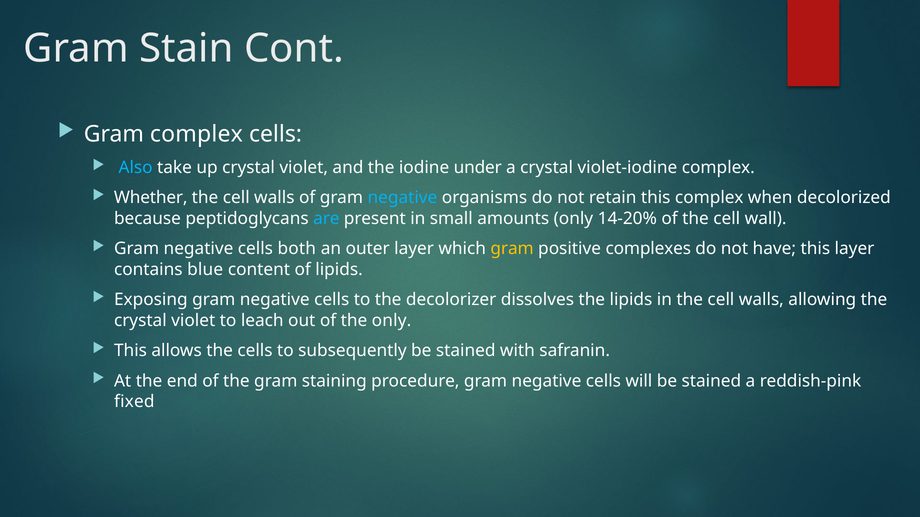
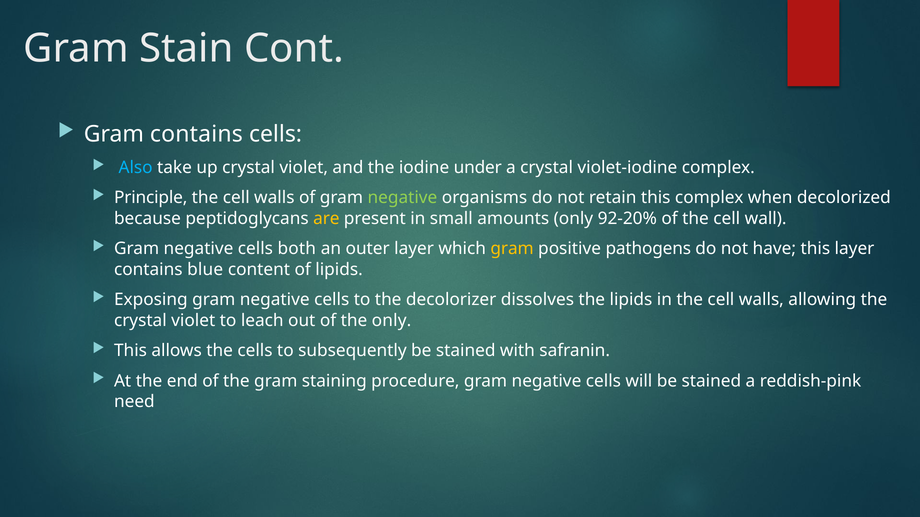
Gram complex: complex -> contains
Whether: Whether -> Principle
negative at (402, 198) colour: light blue -> light green
are colour: light blue -> yellow
14-20%: 14-20% -> 92-20%
complexes: complexes -> pathogens
fixed: fixed -> need
